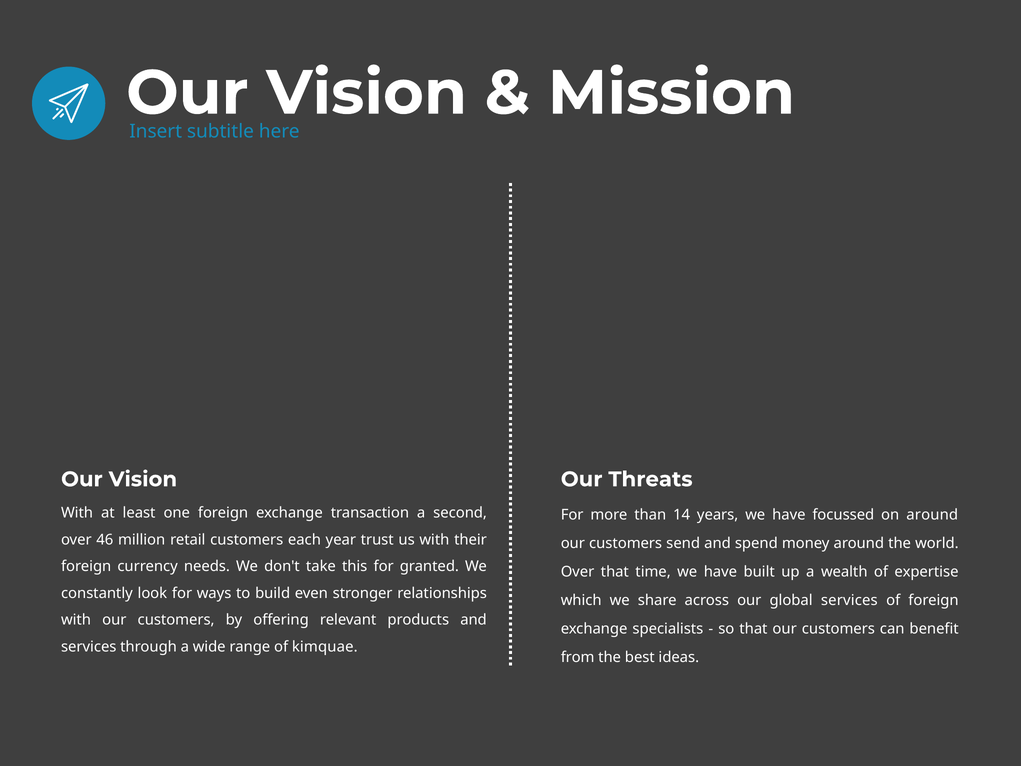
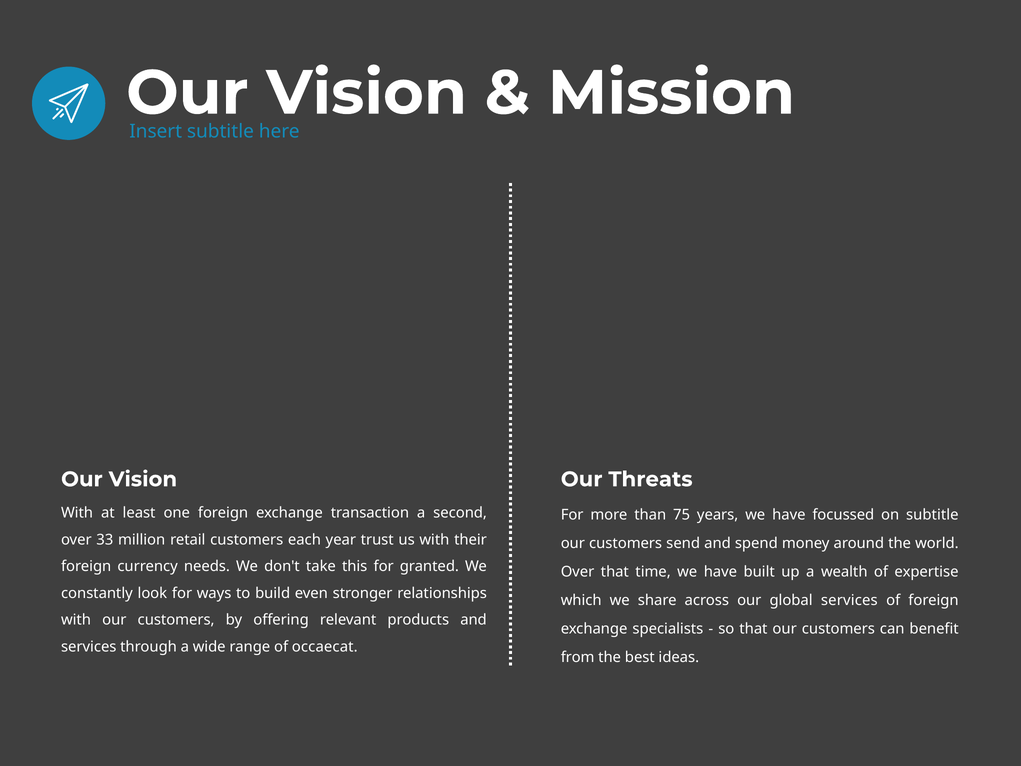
14: 14 -> 75
on around: around -> subtitle
46: 46 -> 33
kimquae: kimquae -> occaecat
